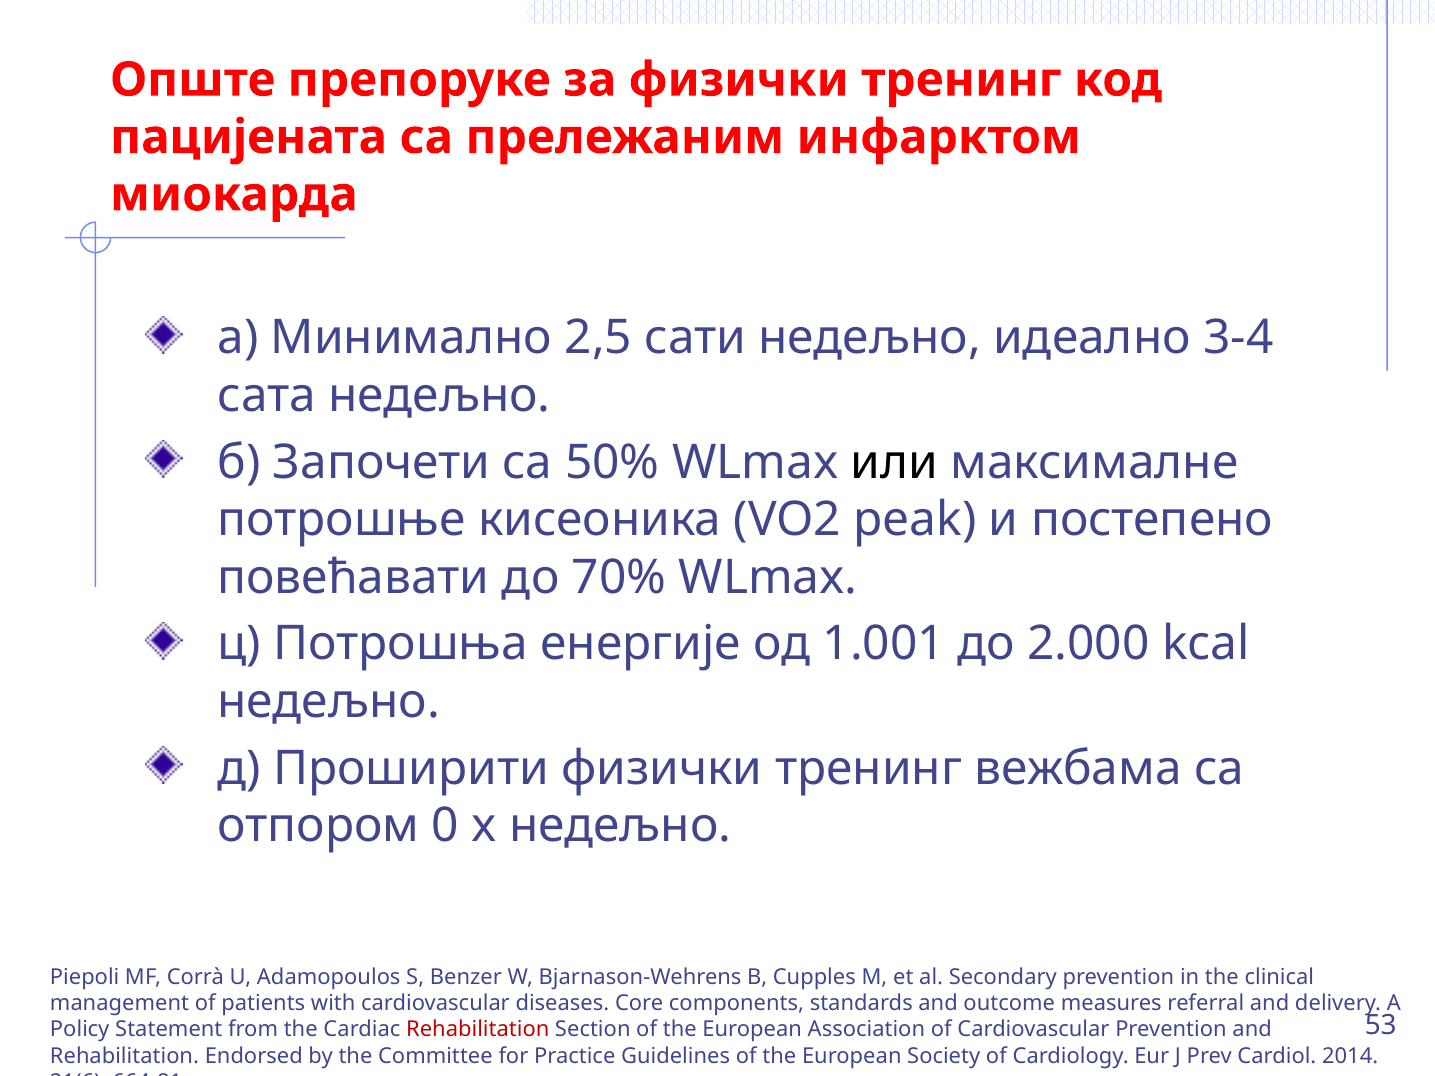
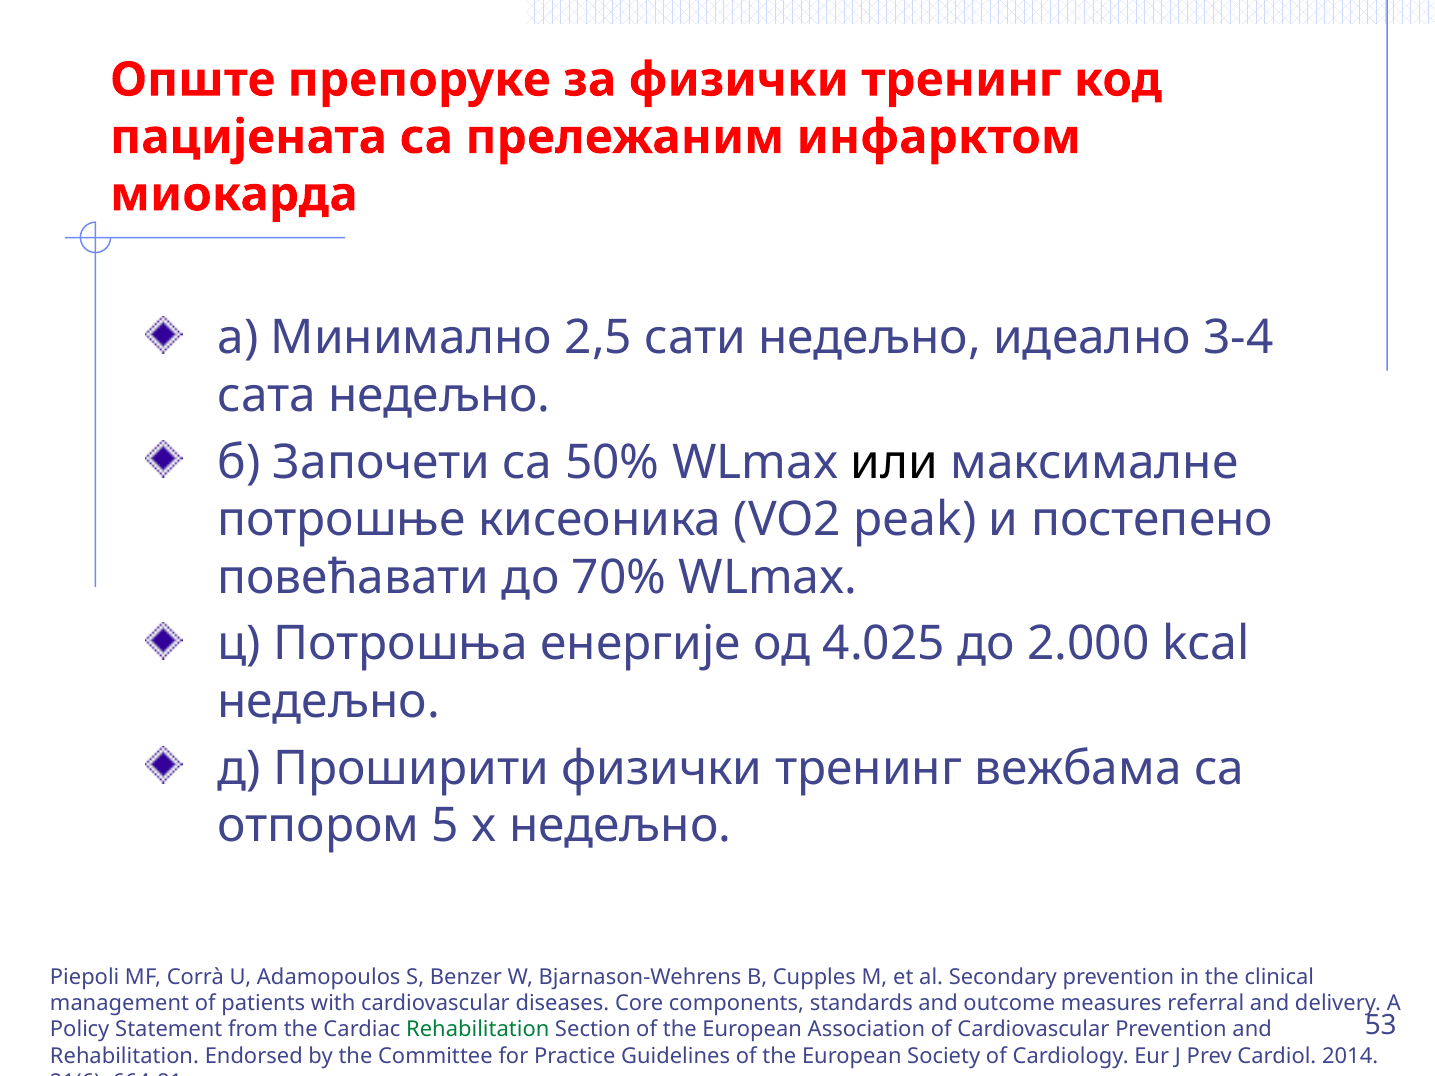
1.001: 1.001 -> 4.025
0: 0 -> 5
Rehabilitation at (478, 1030) colour: red -> green
